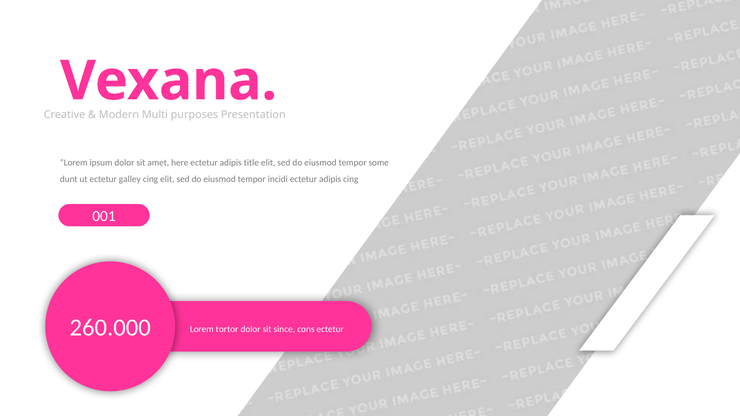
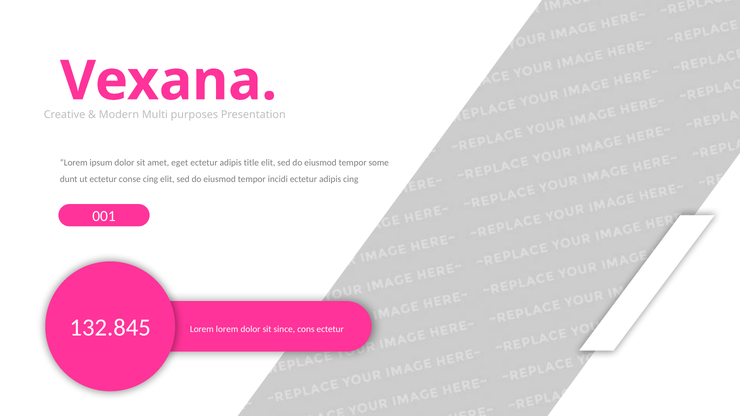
here: here -> eget
galley: galley -> conse
260.000: 260.000 -> 132.845
Lorem tortor: tortor -> lorem
